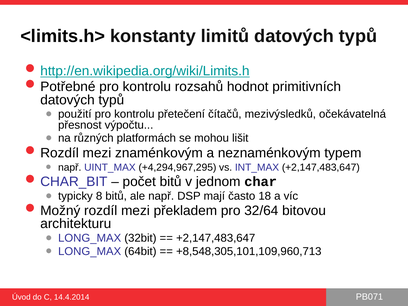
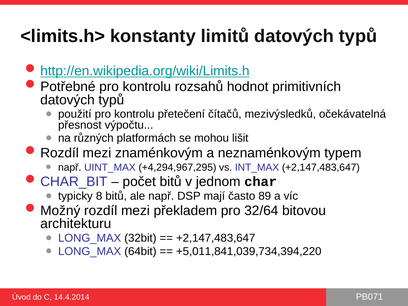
18: 18 -> 89
+8,548,305,101,109,960,713: +8,548,305,101,109,960,713 -> +5,011,841,039,734,394,220
